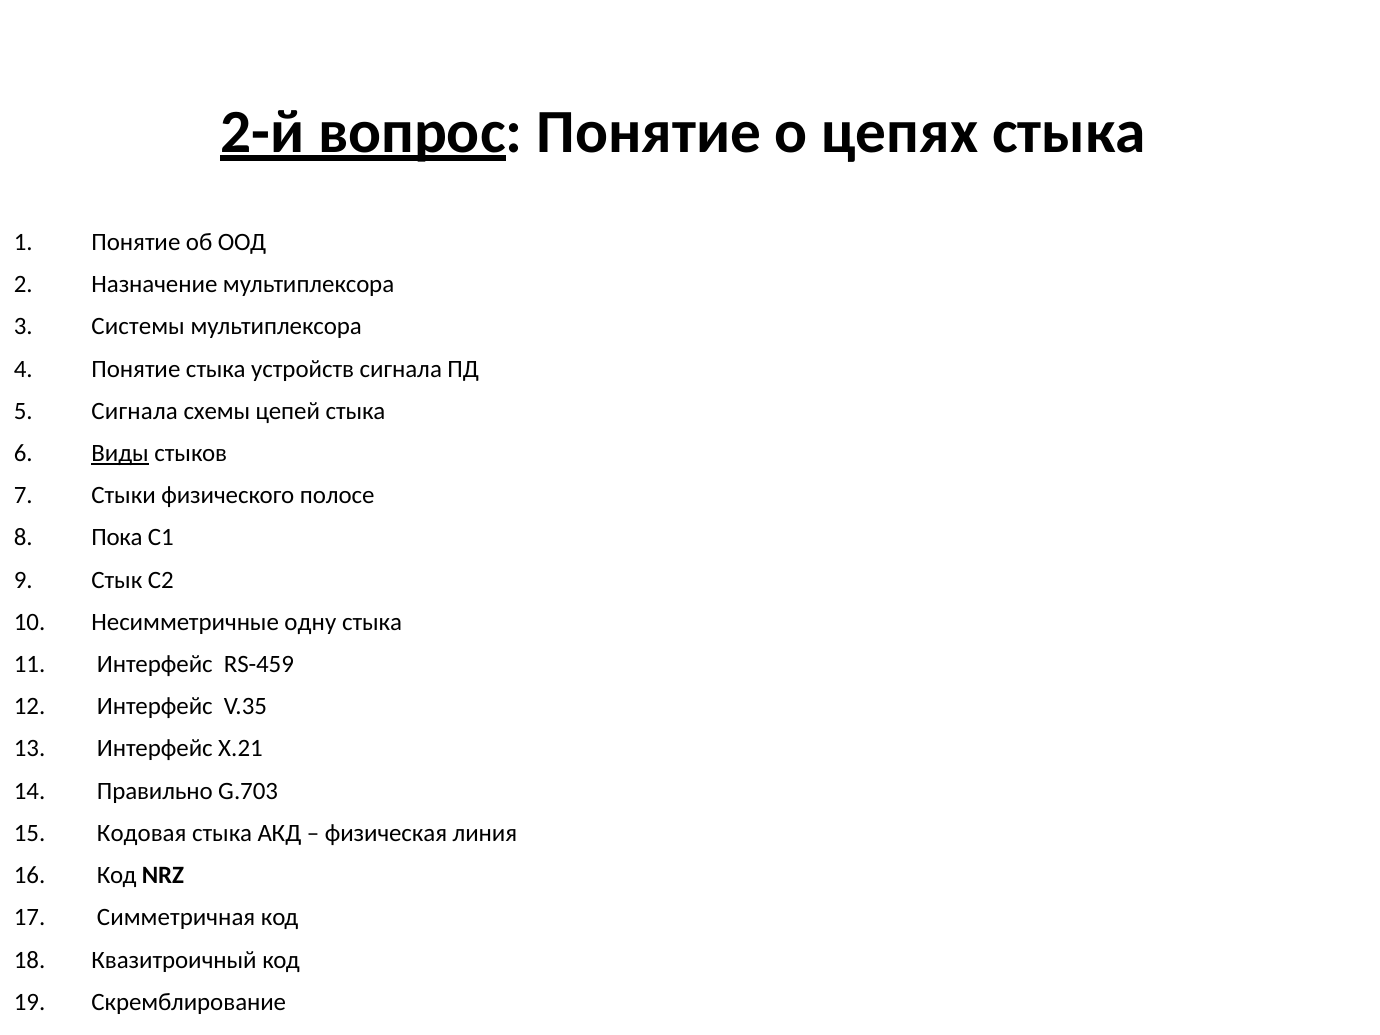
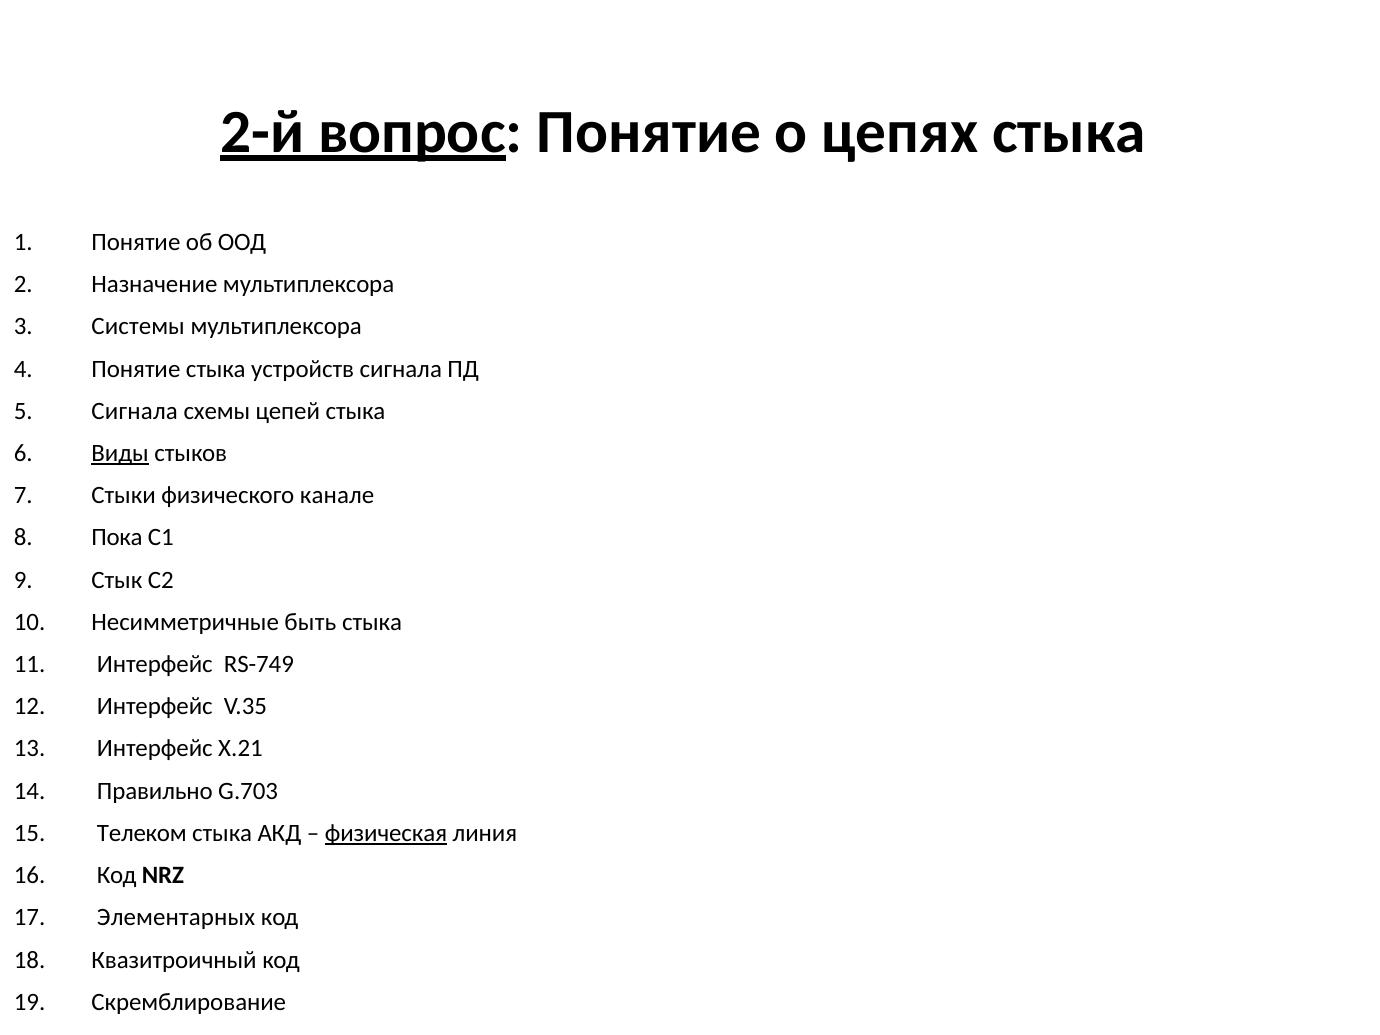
полосе: полосе -> канале
одну: одну -> быть
RS-459: RS-459 -> RS-749
Кодовая: Кодовая -> Телеком
физическая underline: none -> present
Симметричная: Симметричная -> Элементарных
